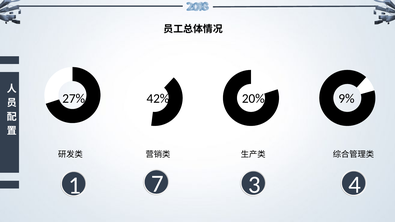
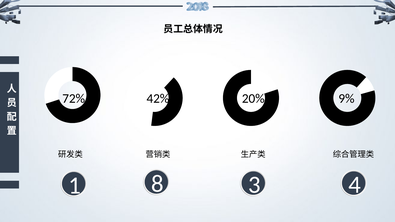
27%: 27% -> 72%
7: 7 -> 8
